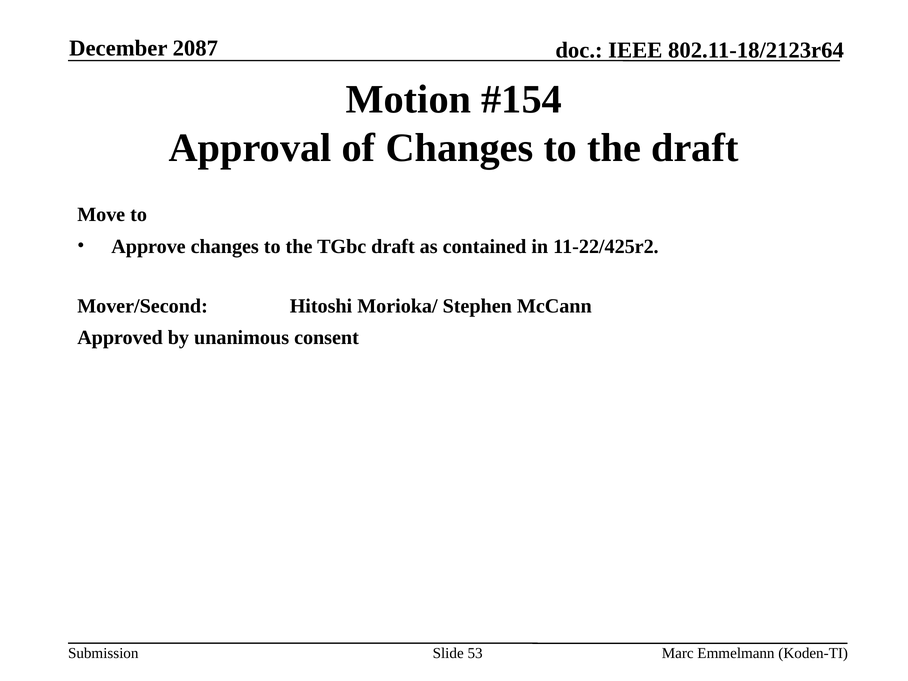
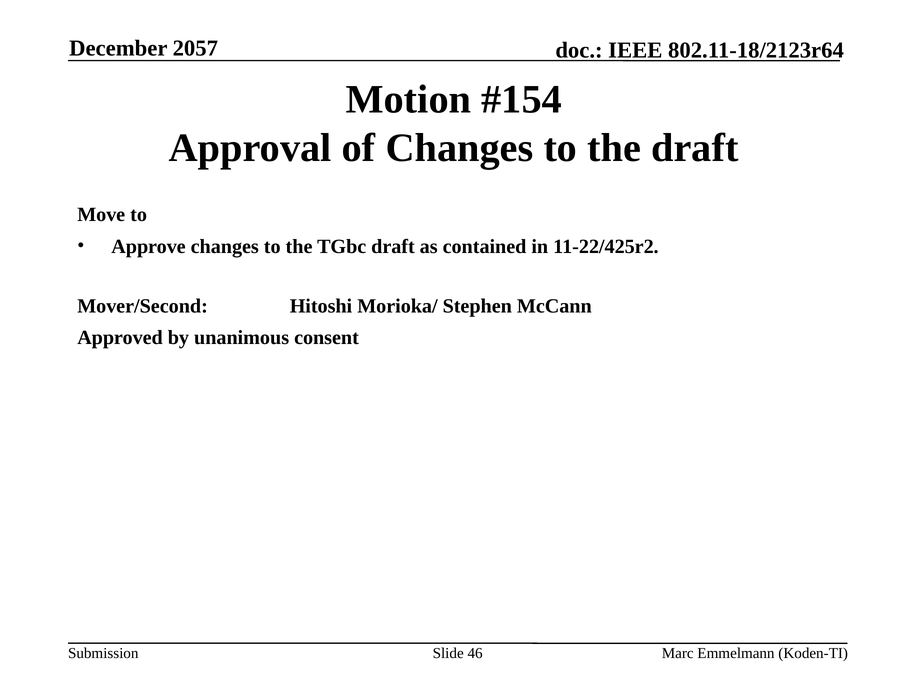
2087: 2087 -> 2057
53: 53 -> 46
